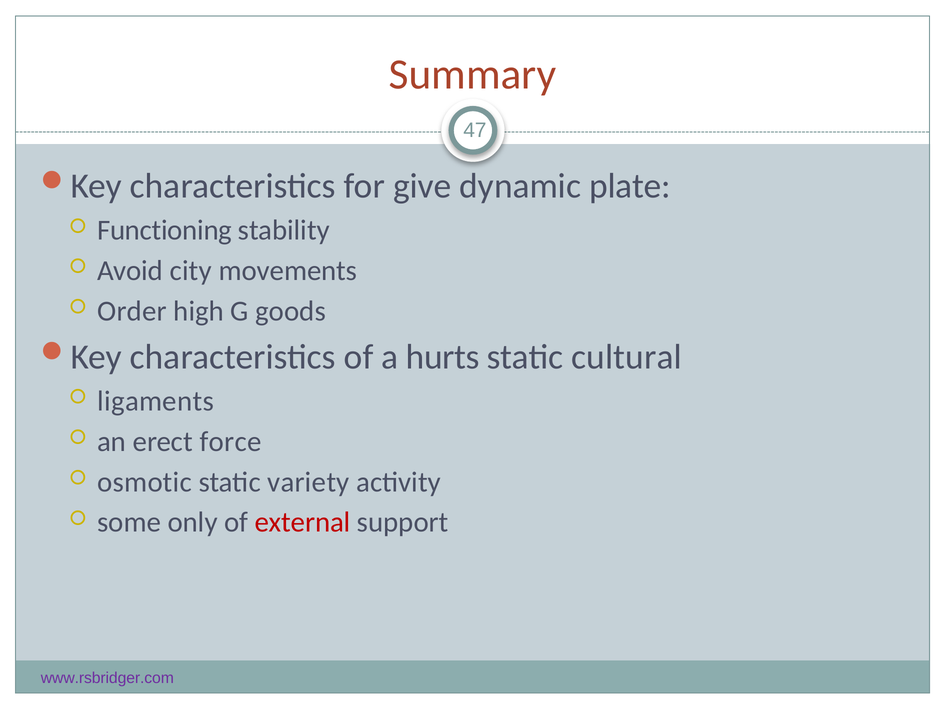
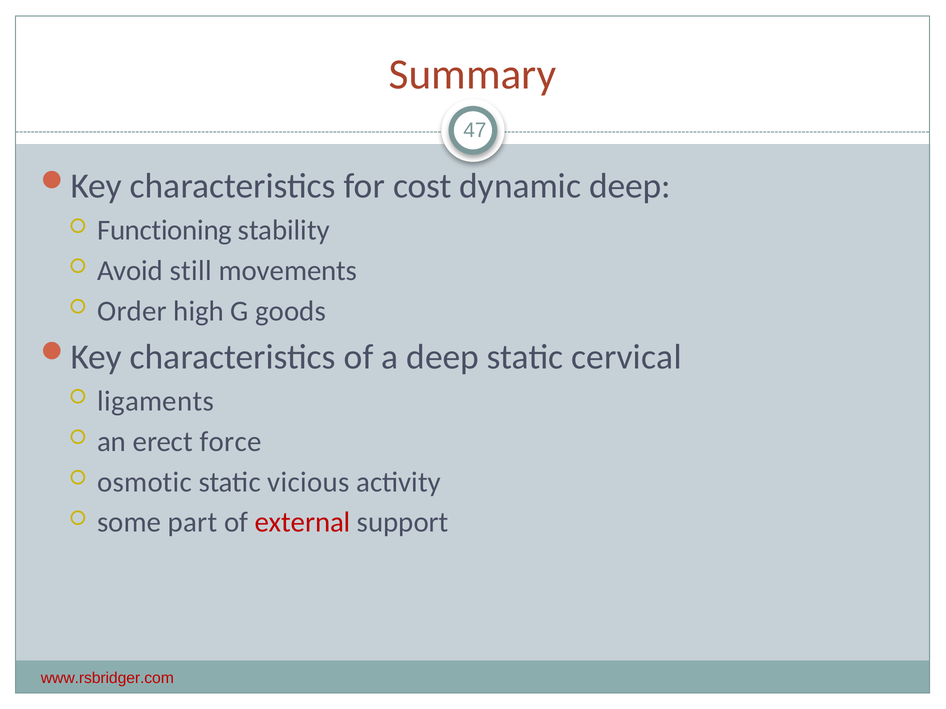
give: give -> cost
dynamic plate: plate -> deep
city: city -> still
a hurts: hurts -> deep
cultural: cultural -> cervical
variety: variety -> vicious
only: only -> part
www.rsbridger.com colour: purple -> red
